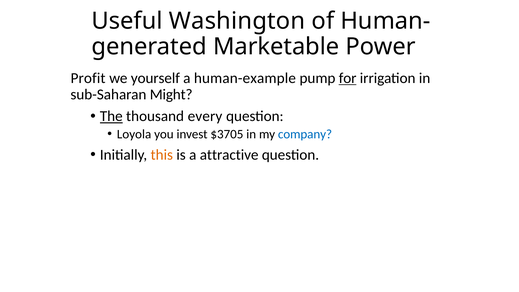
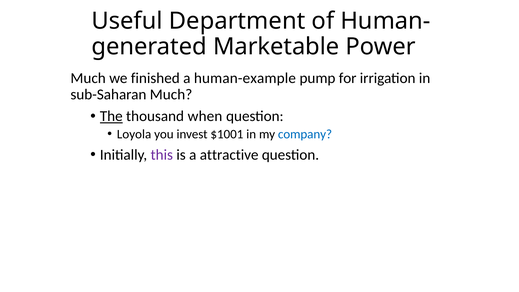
Washington: Washington -> Department
Profit at (88, 78): Profit -> Much
yourself: yourself -> finished
for underline: present -> none
sub-Saharan Might: Might -> Much
every: every -> when
$3705: $3705 -> $1001
this colour: orange -> purple
